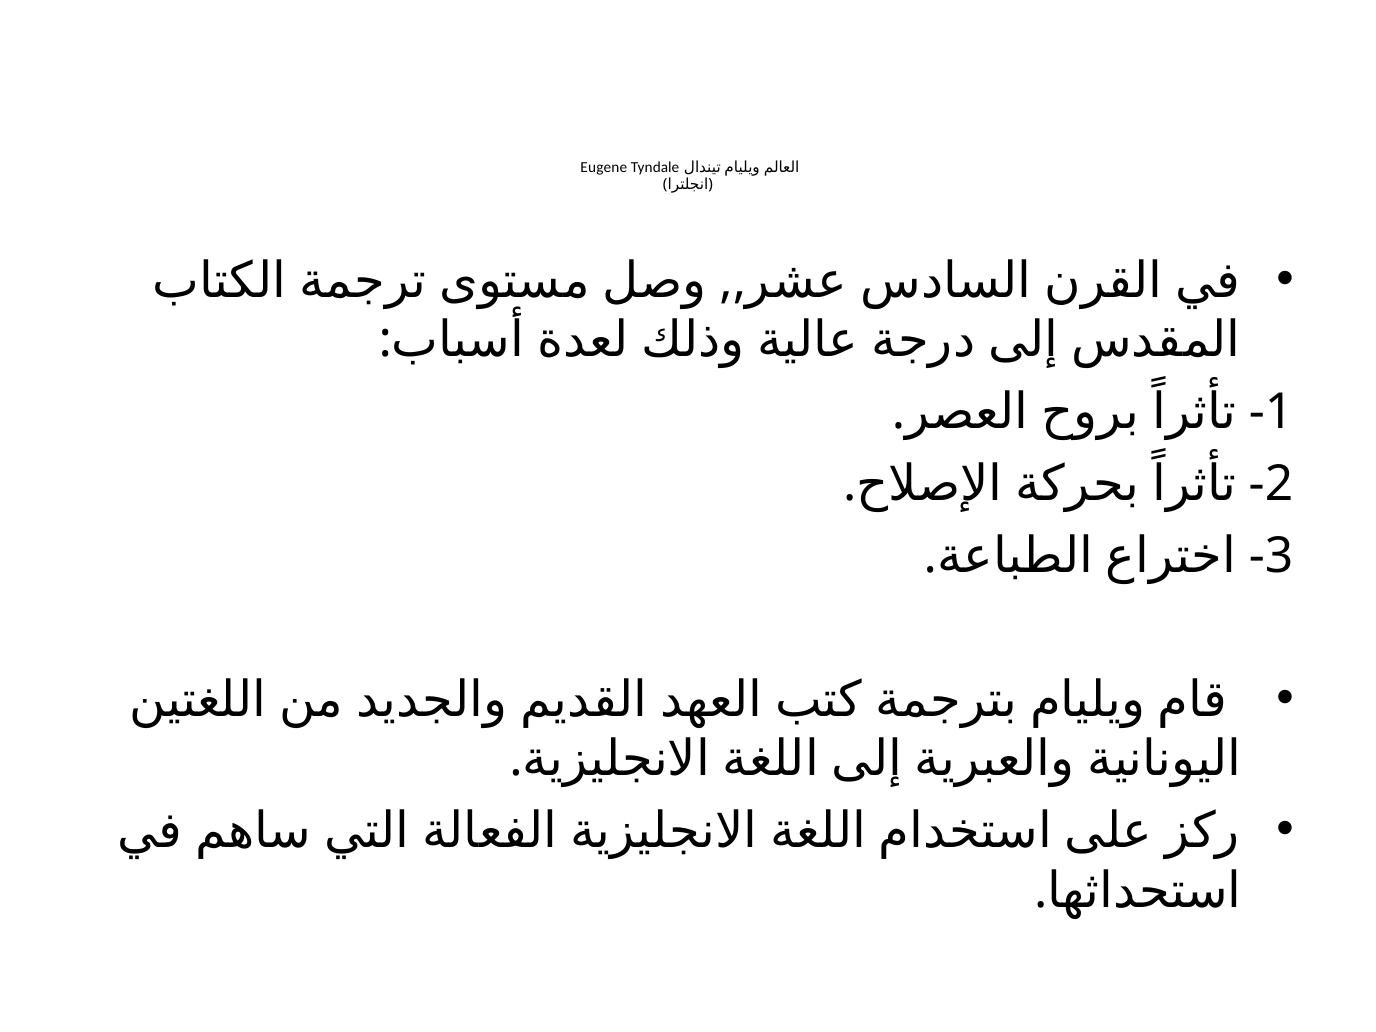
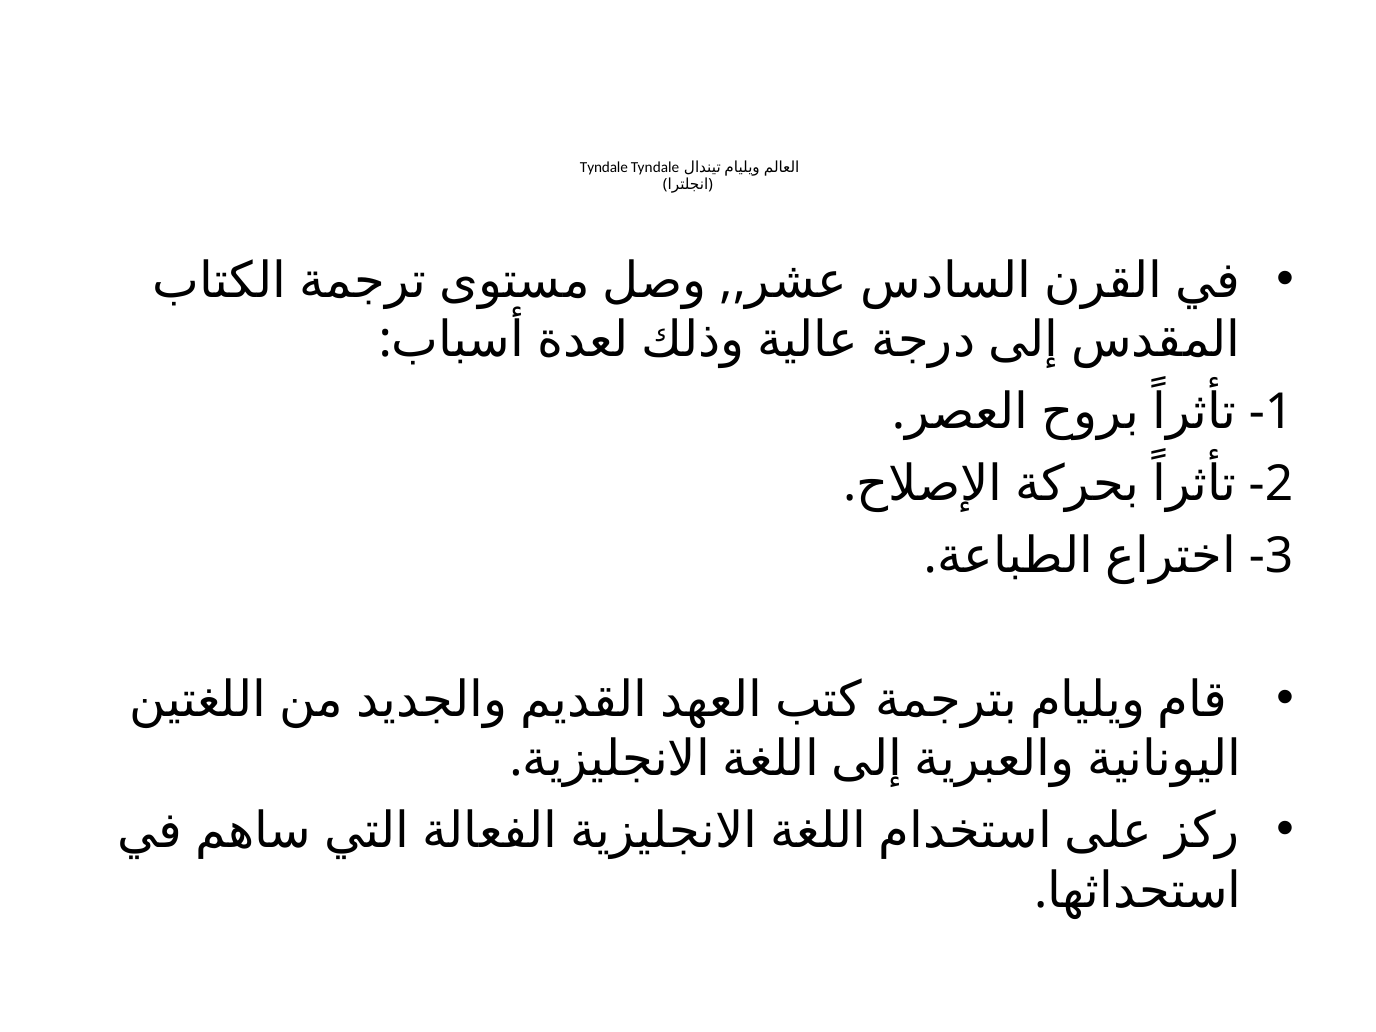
Eugene at (604, 168): Eugene -> Tyndale
